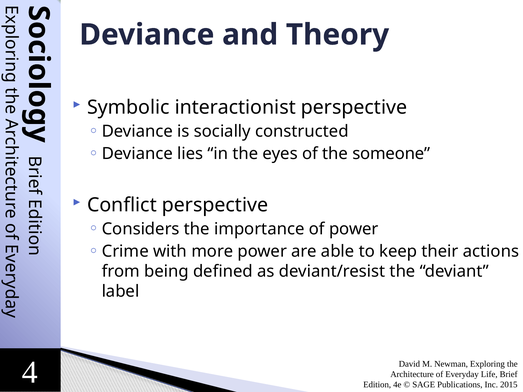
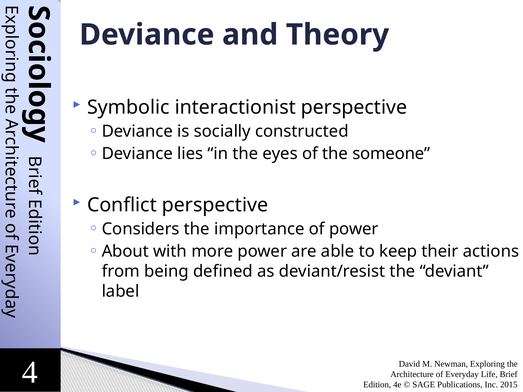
Crime: Crime -> About
